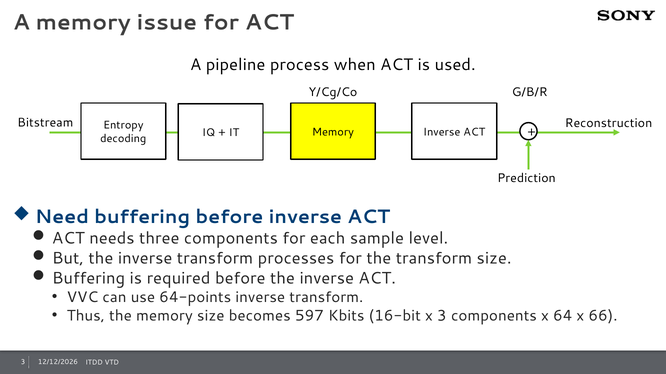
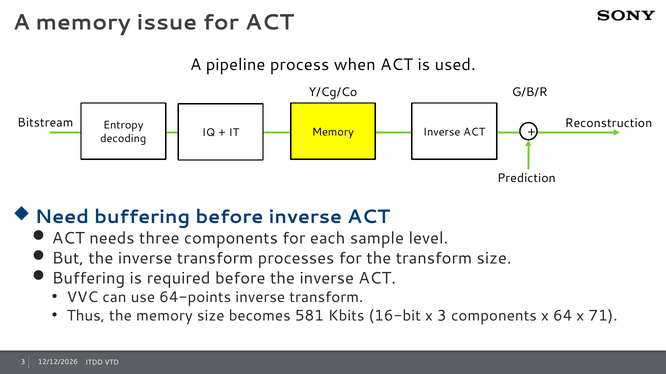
597: 597 -> 581
66: 66 -> 71
